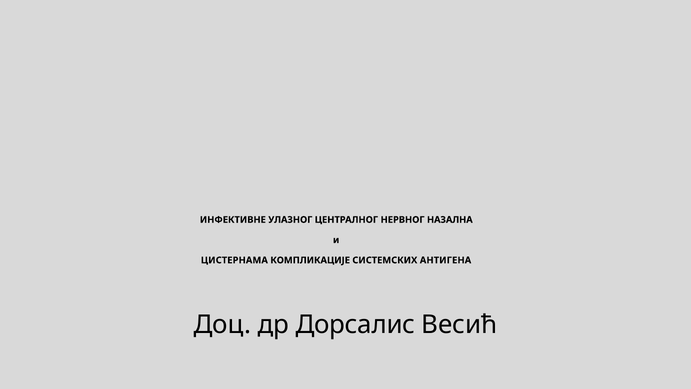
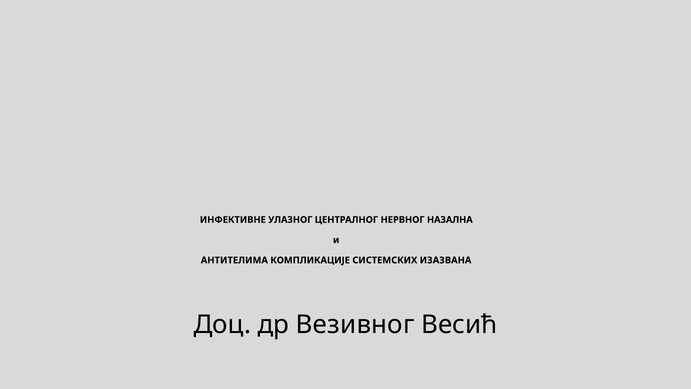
ЦИСТЕРНАМА: ЦИСТЕРНАМА -> АНТИТЕЛИМА
АНТИГЕНА: АНТИГЕНА -> ИЗАЗВАНА
Дорсалис: Дорсалис -> Везивног
